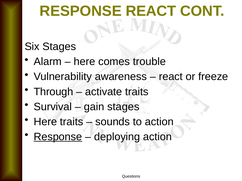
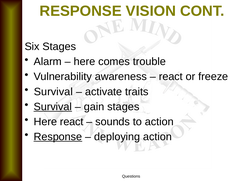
RESPONSE REACT: REACT -> VISION
Through at (53, 92): Through -> Survival
Survival at (53, 107) underline: none -> present
Here traits: traits -> react
